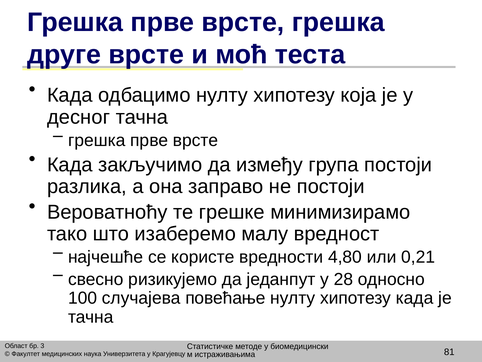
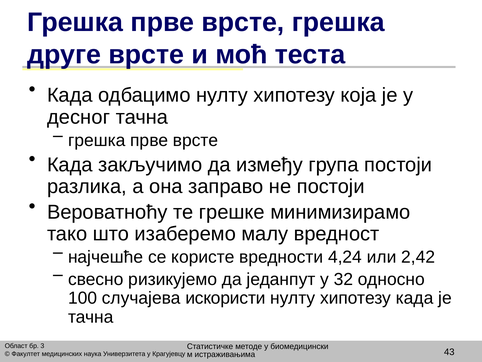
4,80: 4,80 -> 4,24
0,21: 0,21 -> 2,42
28: 28 -> 32
повећање: повећање -> искористи
81: 81 -> 43
